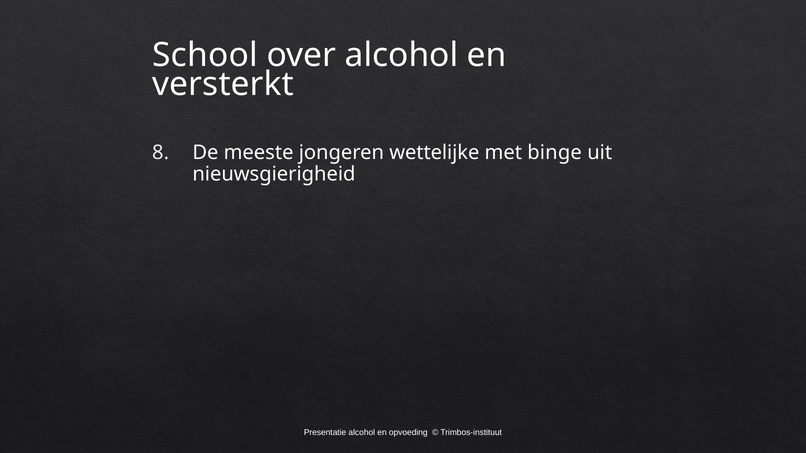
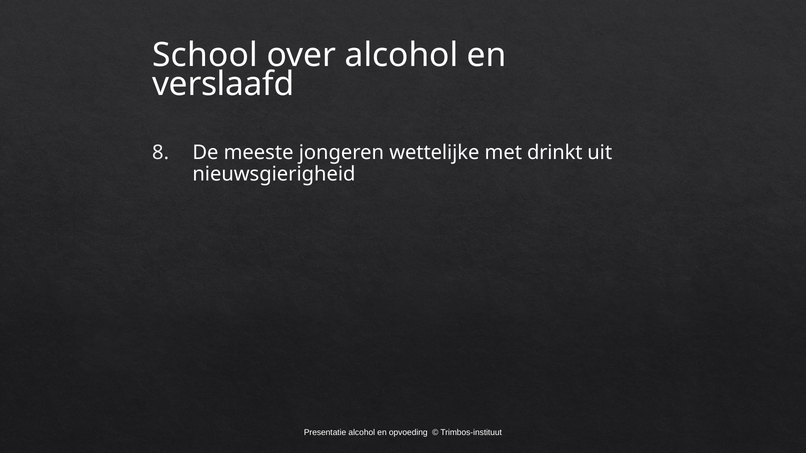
versterkt: versterkt -> verslaafd
binge: binge -> drinkt
